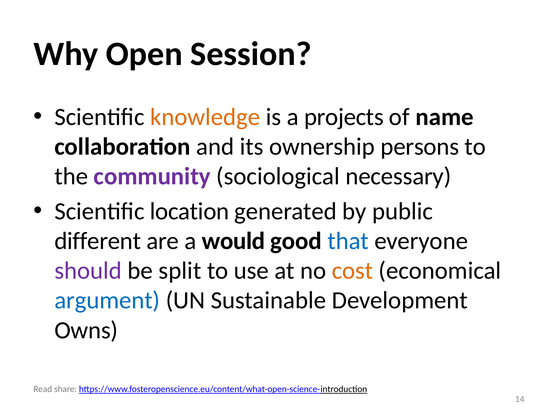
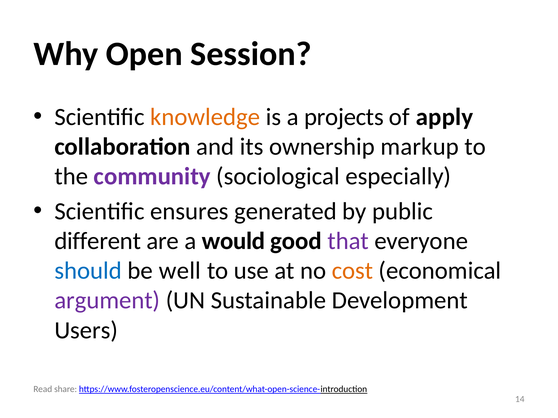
name: name -> apply
persons: persons -> markup
necessary: necessary -> especially
location: location -> ensures
that colour: blue -> purple
should colour: purple -> blue
split: split -> well
argument colour: blue -> purple
Owns: Owns -> Users
